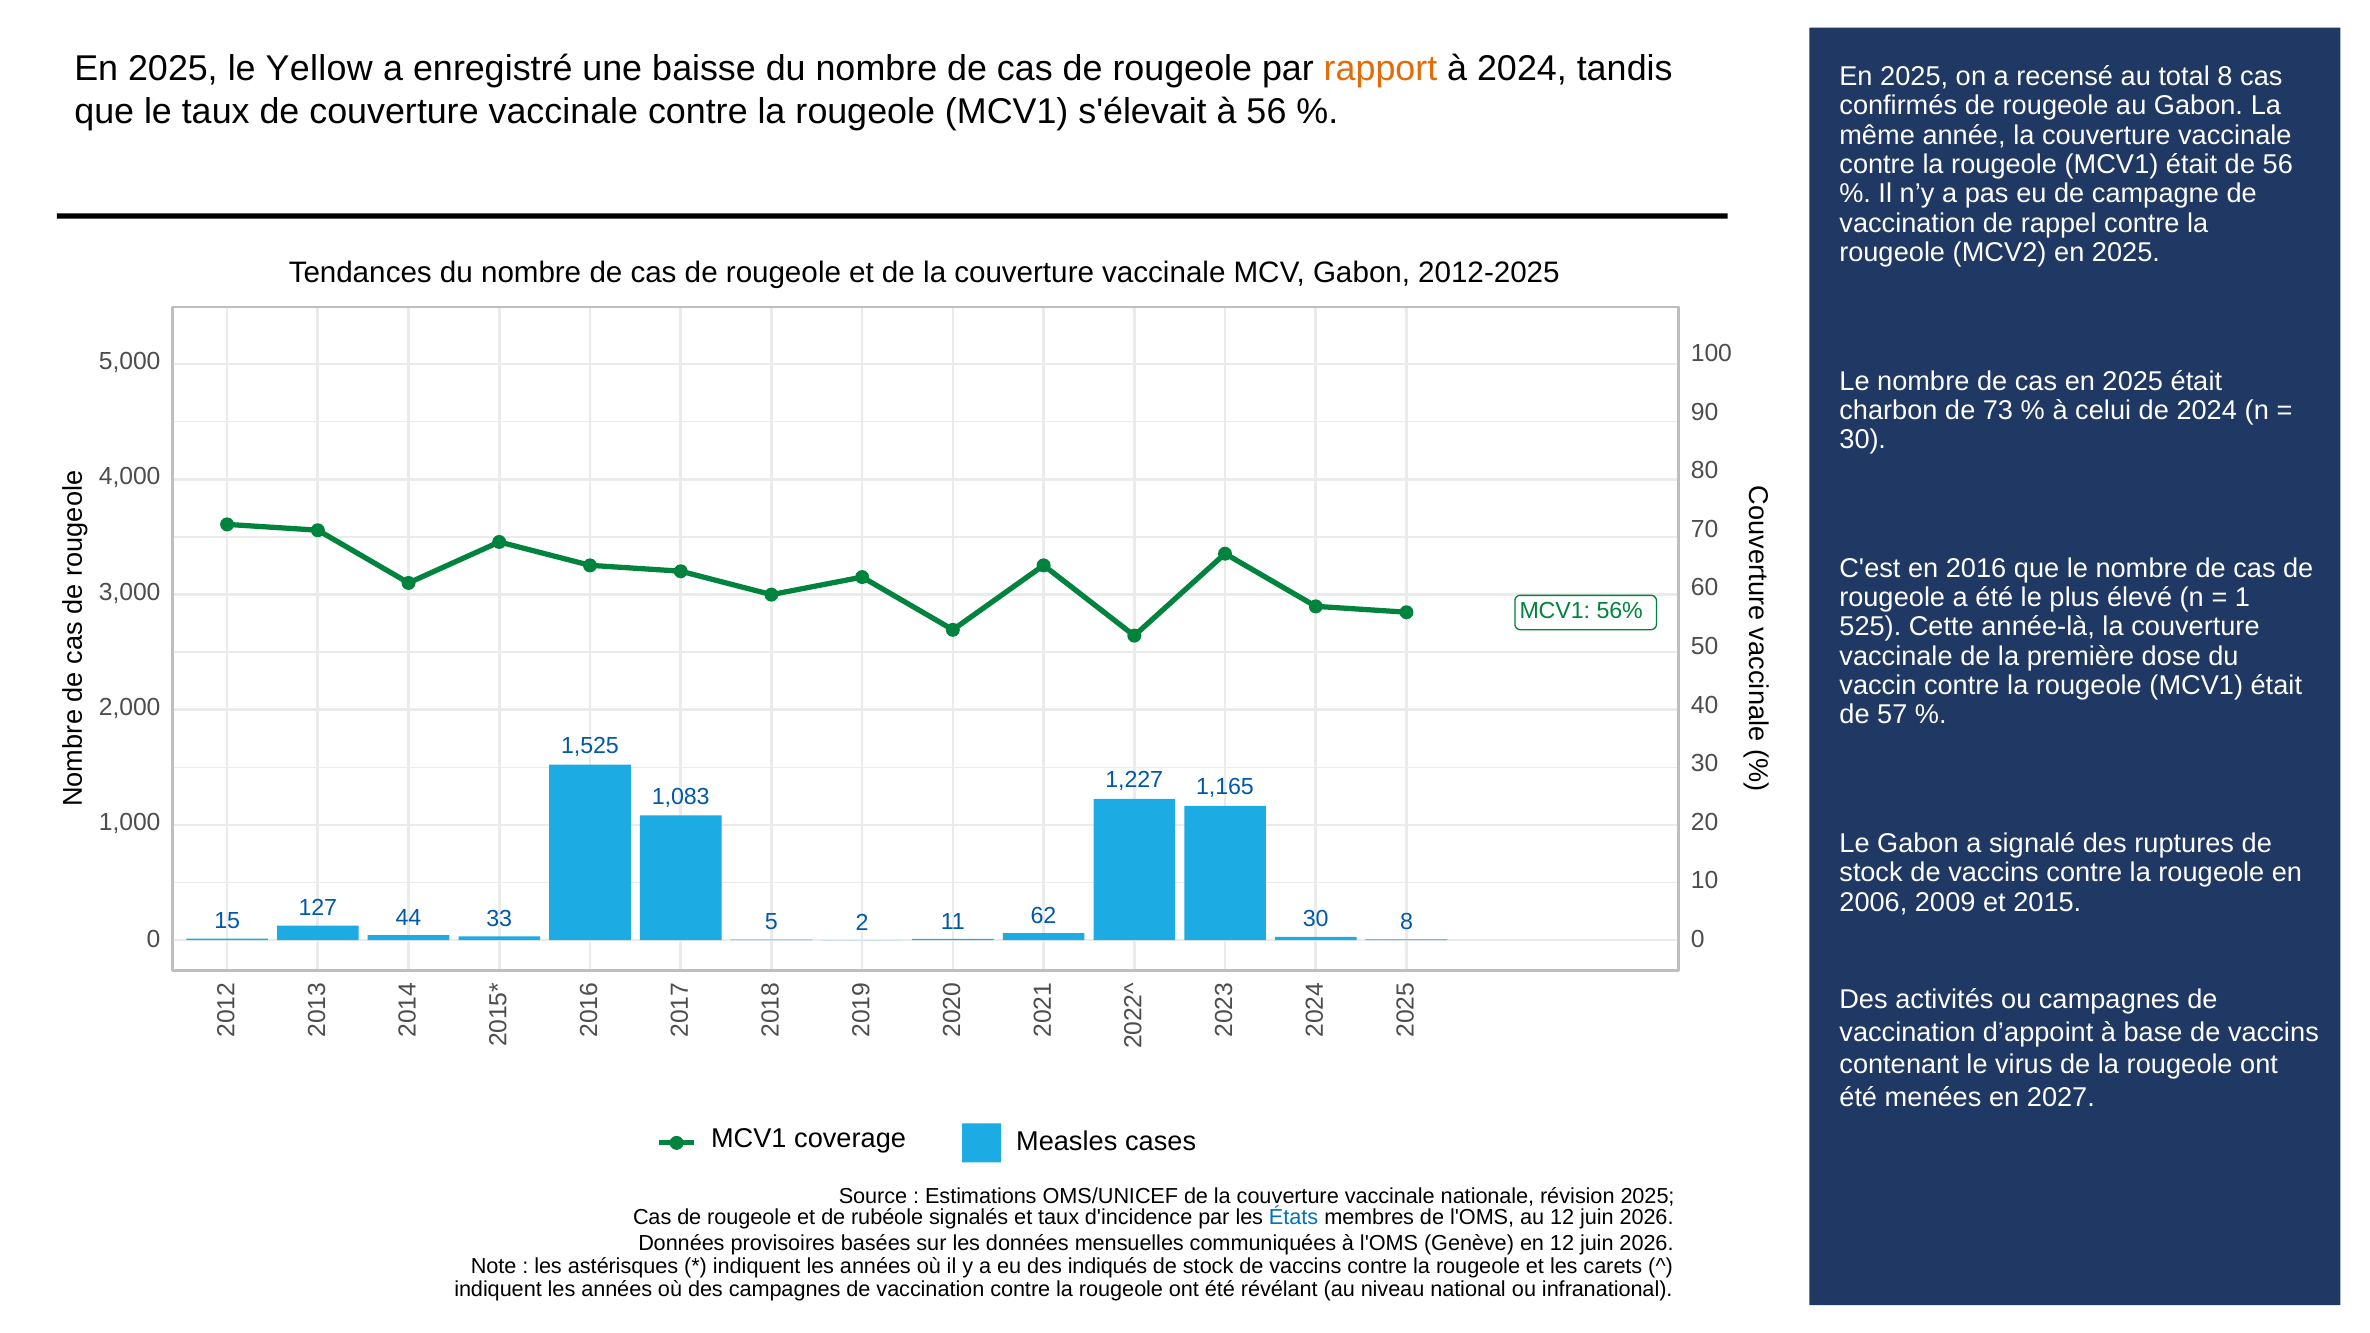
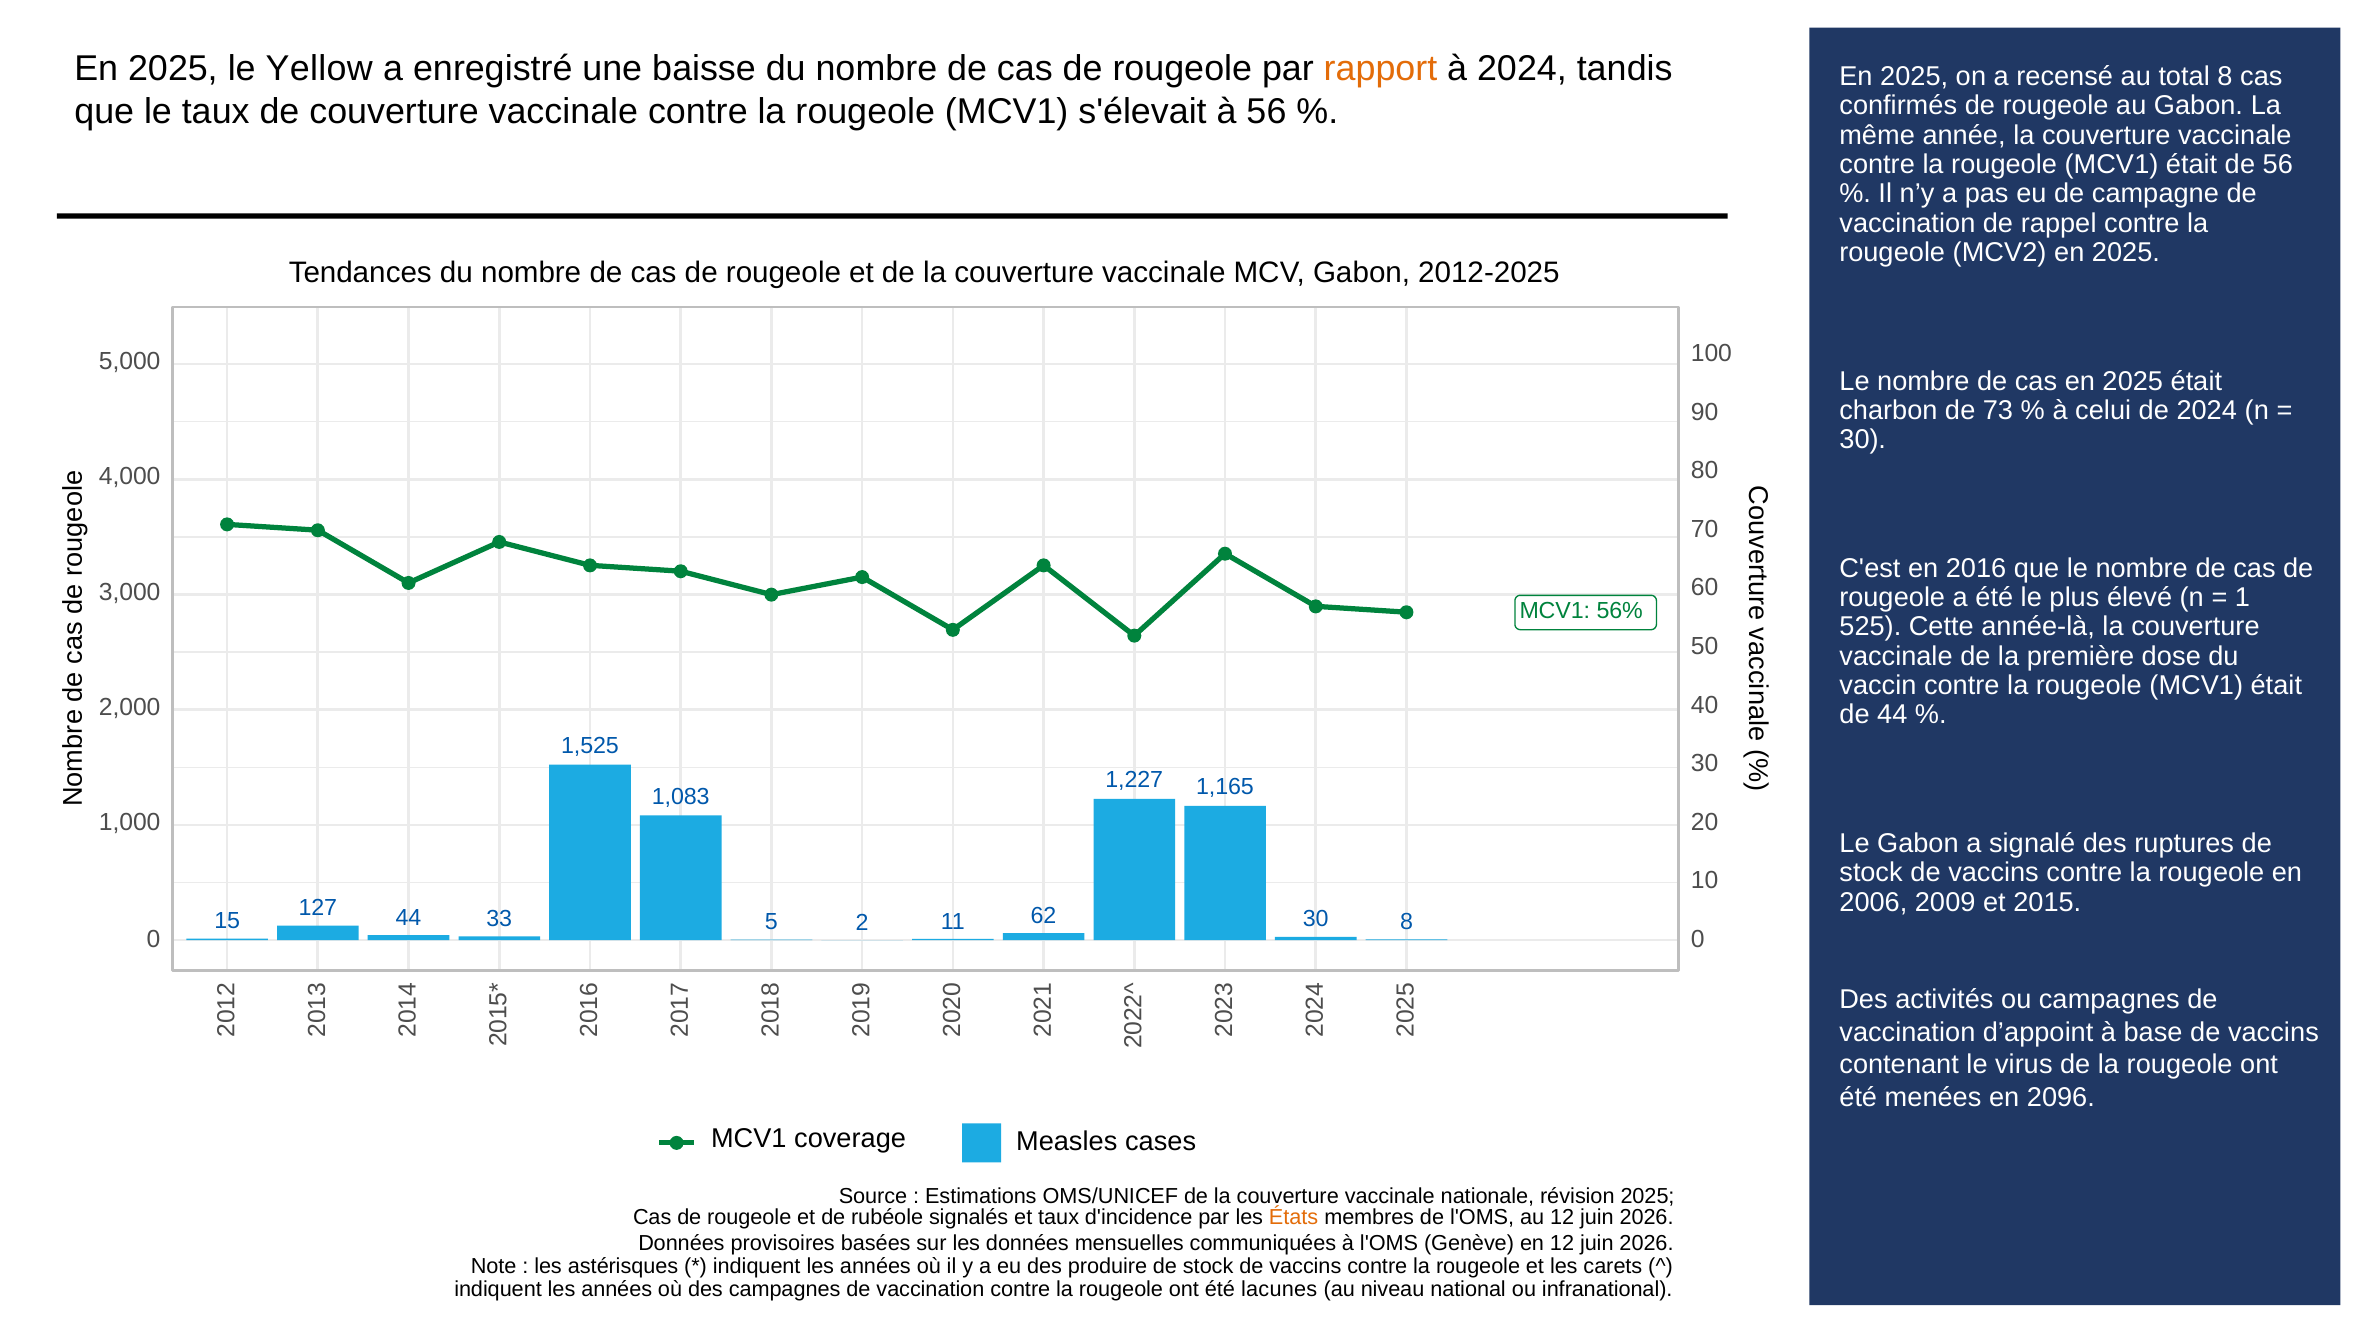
de 57: 57 -> 44
2027: 2027 -> 2096
États colour: blue -> orange
indiqués: indiqués -> produire
révélant: révélant -> lacunes
